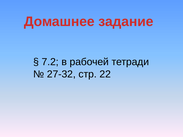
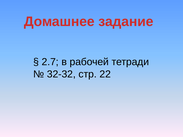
7.2: 7.2 -> 2.7
27-32: 27-32 -> 32-32
